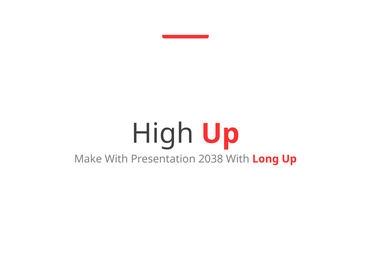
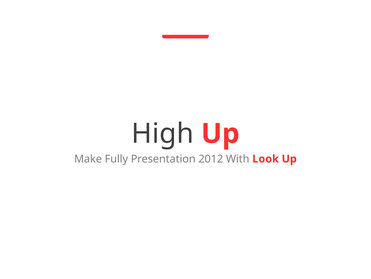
Make With: With -> Fully
2038: 2038 -> 2012
Long: Long -> Look
